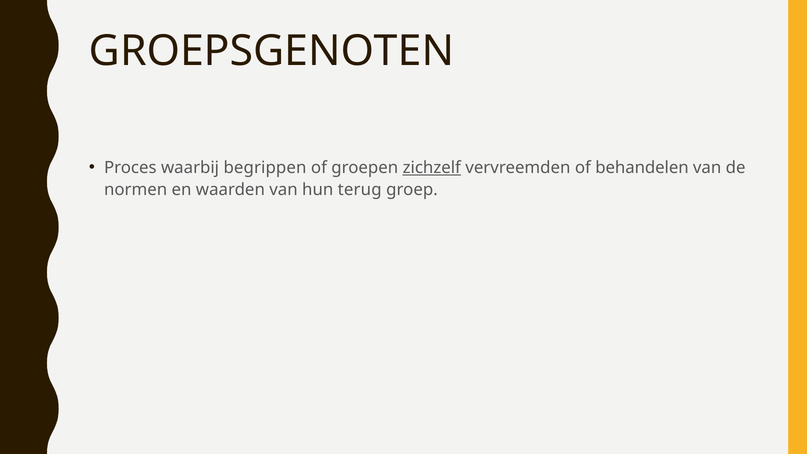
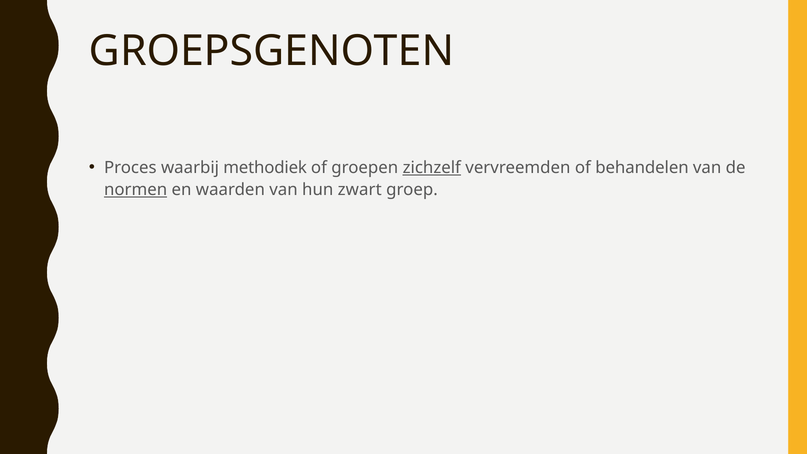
begrippen: begrippen -> methodiek
normen underline: none -> present
terug: terug -> zwart
